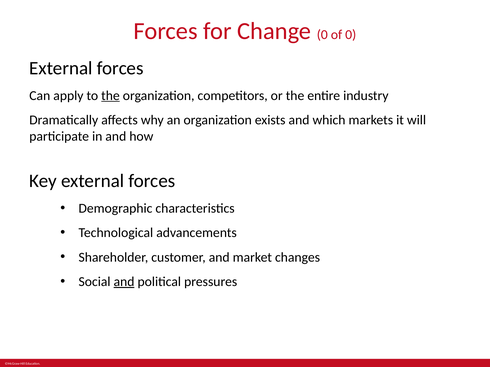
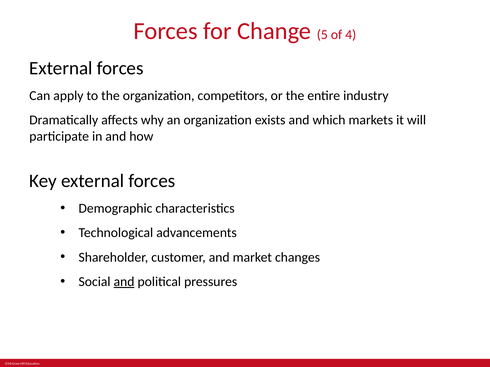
Change 0: 0 -> 5
of 0: 0 -> 4
the at (110, 96) underline: present -> none
